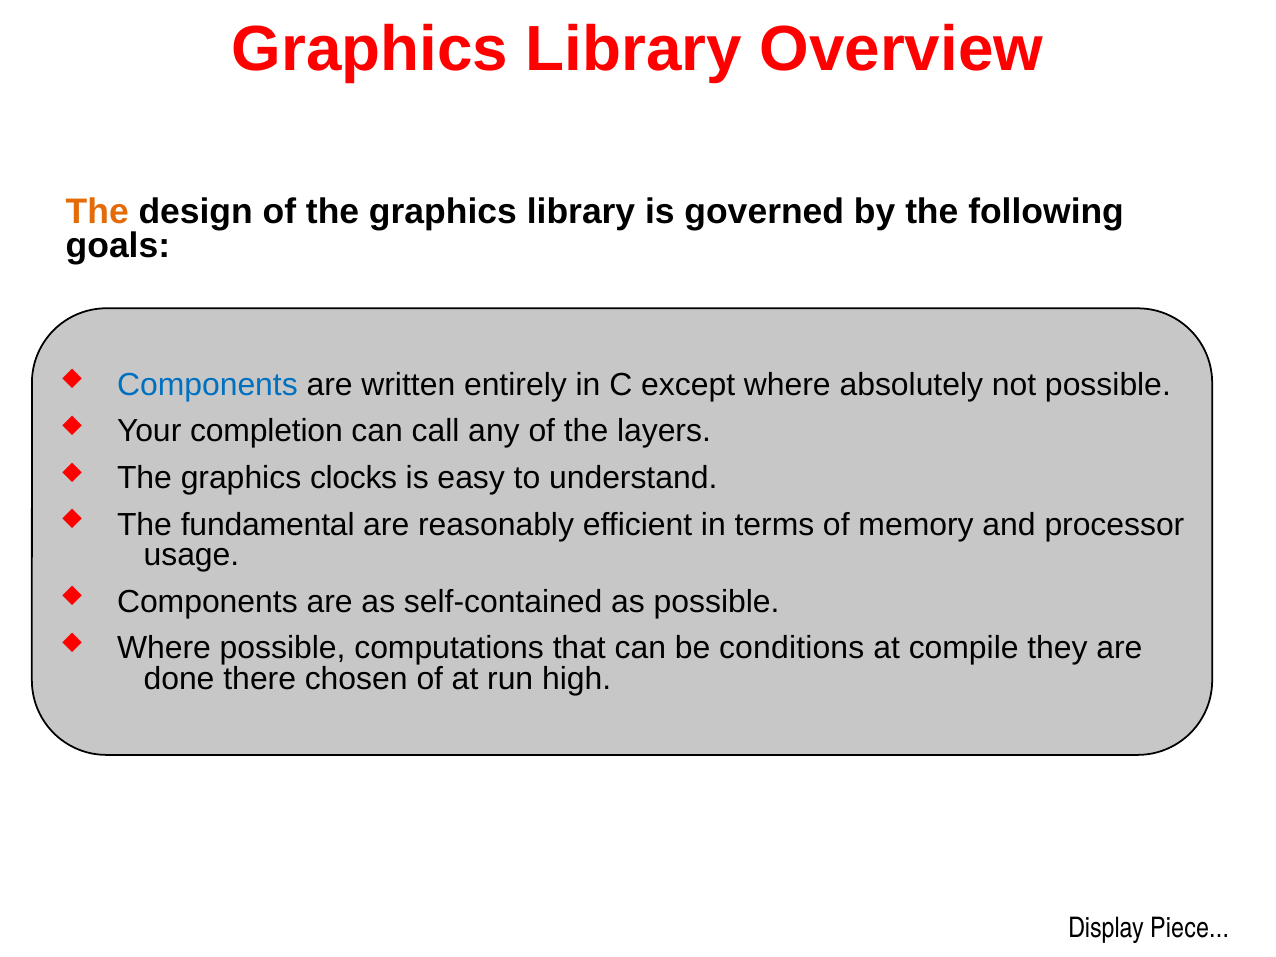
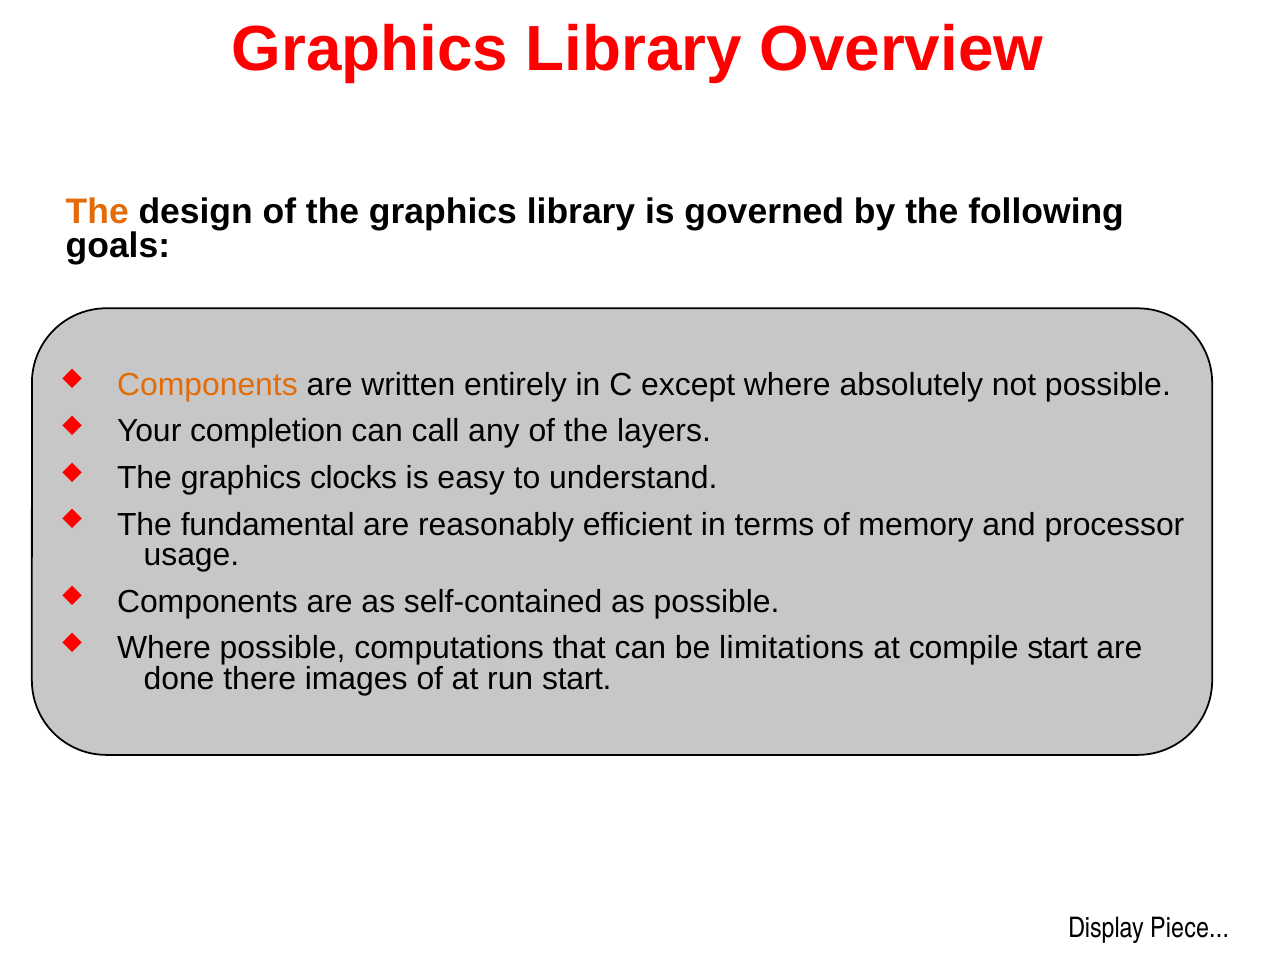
Components at (207, 385) colour: blue -> orange
conditions: conditions -> limitations
compile they: they -> start
chosen: chosen -> images
run high: high -> start
